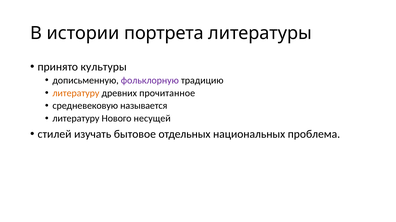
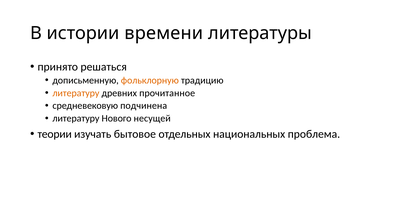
портрета: портрета -> времени
культуры: культуры -> решаться
фольклорную colour: purple -> orange
называется: называется -> подчинена
стилей: стилей -> теории
